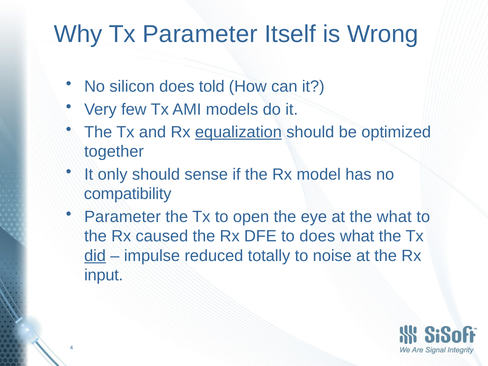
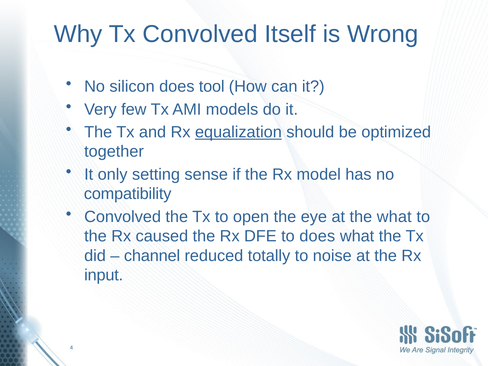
Tx Parameter: Parameter -> Convolved
told: told -> tool
only should: should -> setting
Parameter at (123, 217): Parameter -> Convolved
did underline: present -> none
impulse: impulse -> channel
